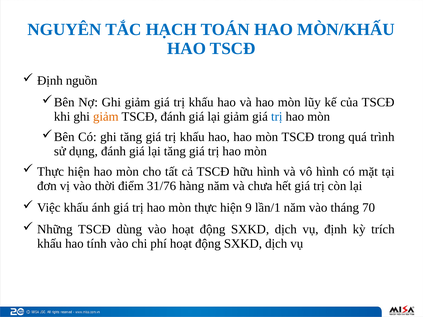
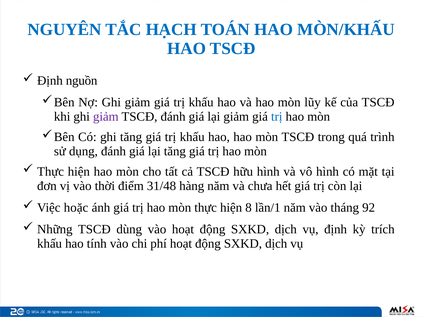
giảm at (106, 117) colour: orange -> purple
31/76: 31/76 -> 31/48
Việc khấu: khấu -> hoặc
9: 9 -> 8
70: 70 -> 92
